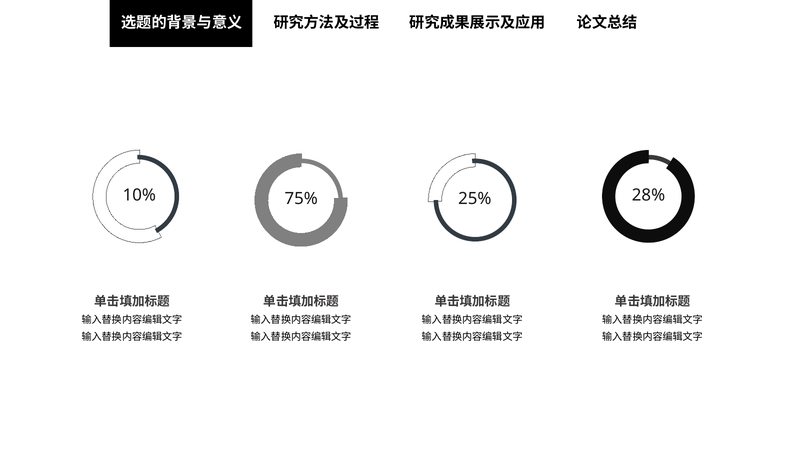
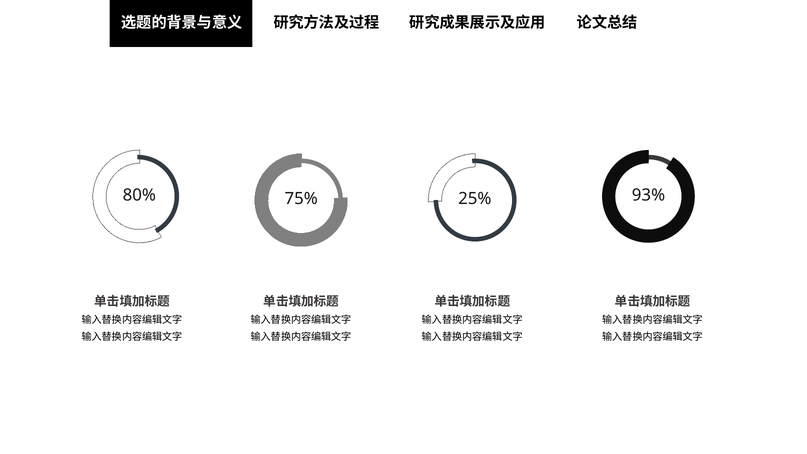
10%: 10% -> 80%
28%: 28% -> 93%
